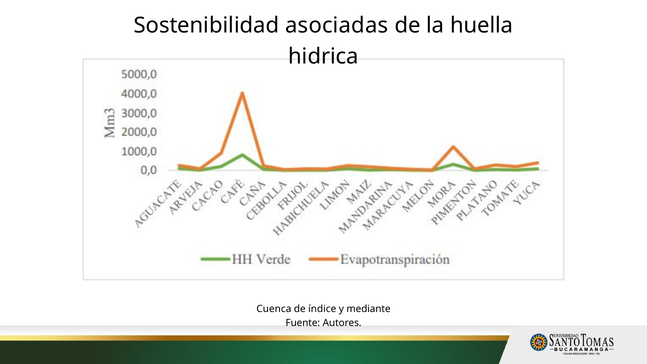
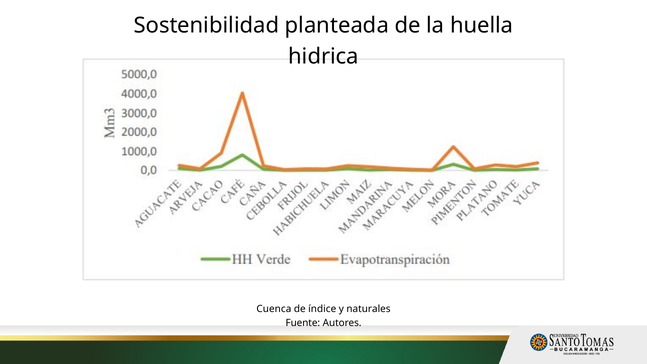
asociadas: asociadas -> planteada
mediante: mediante -> naturales
